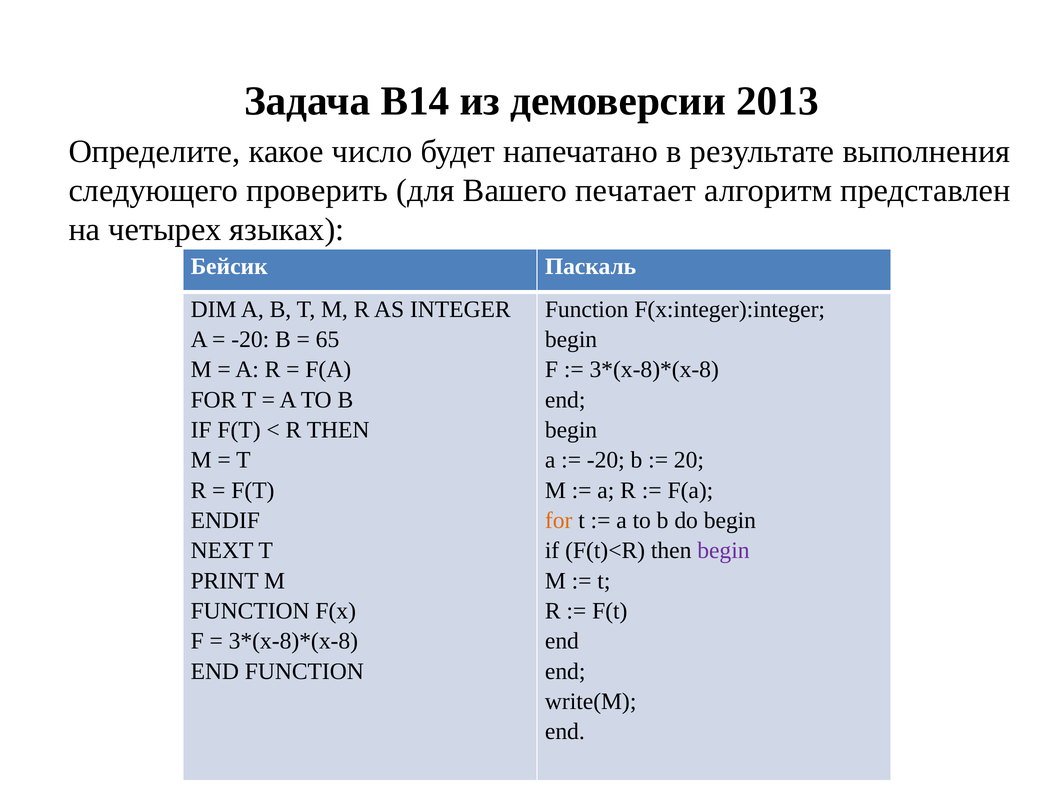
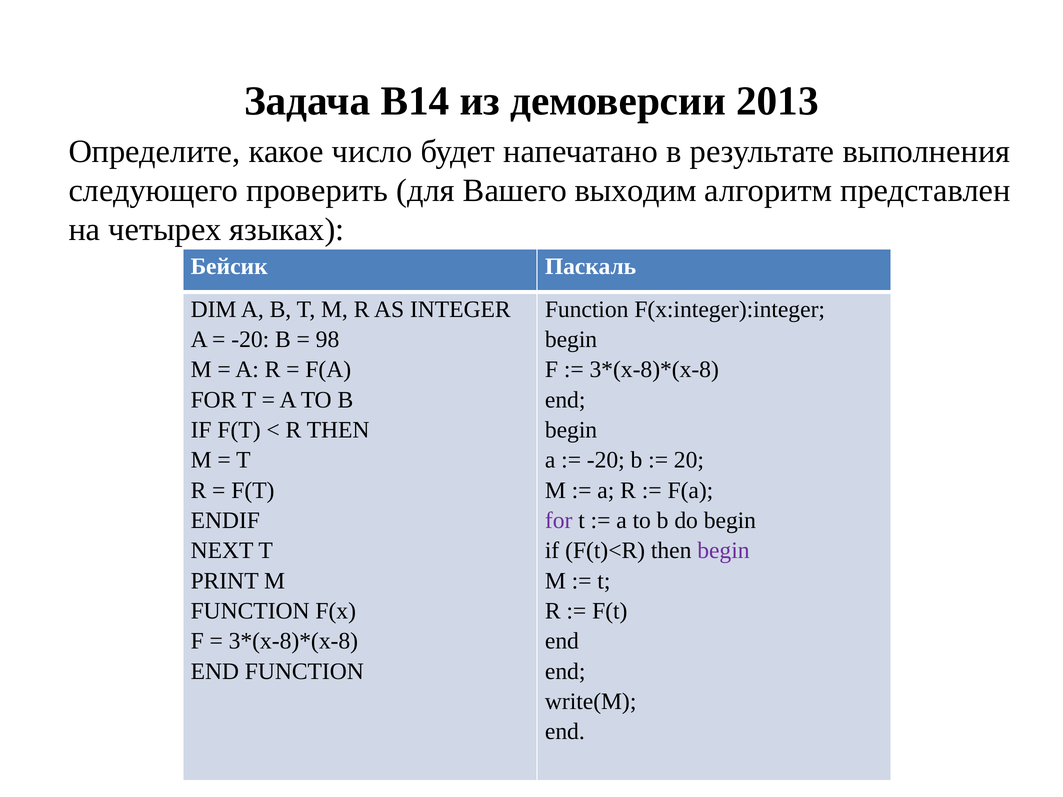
печатает: печатает -> выходим
65: 65 -> 98
for at (559, 521) colour: orange -> purple
